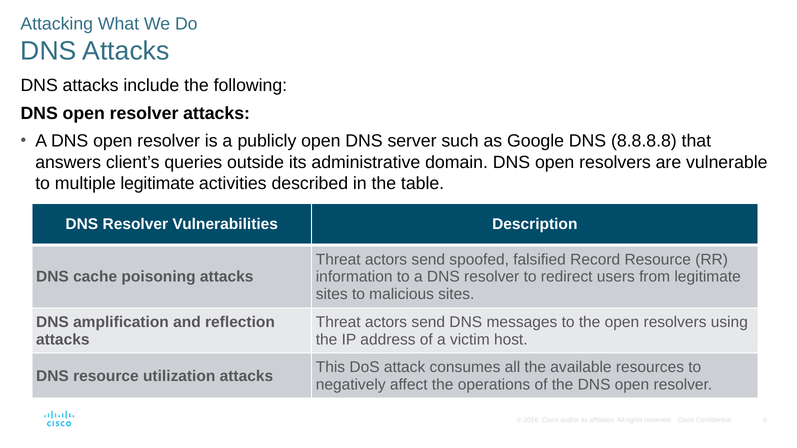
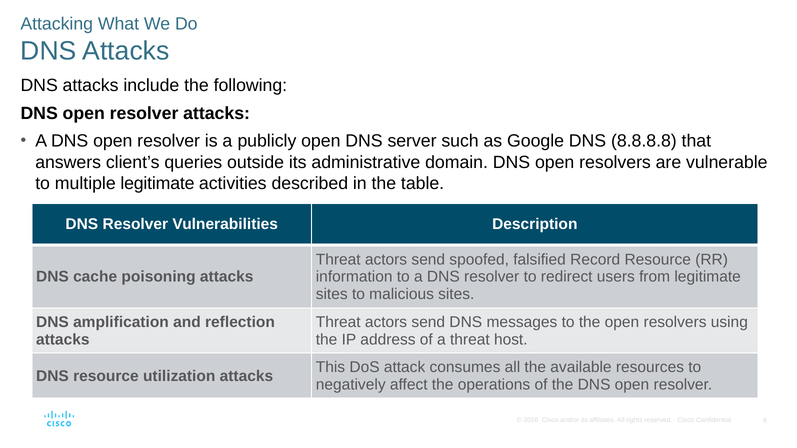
a victim: victim -> threat
